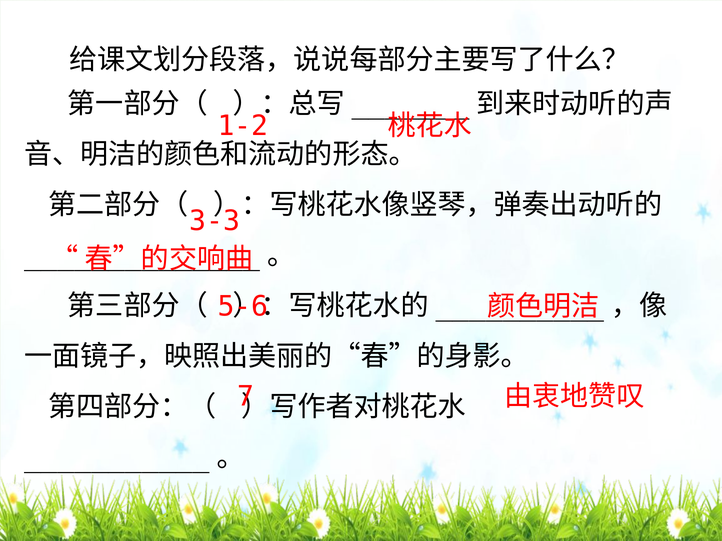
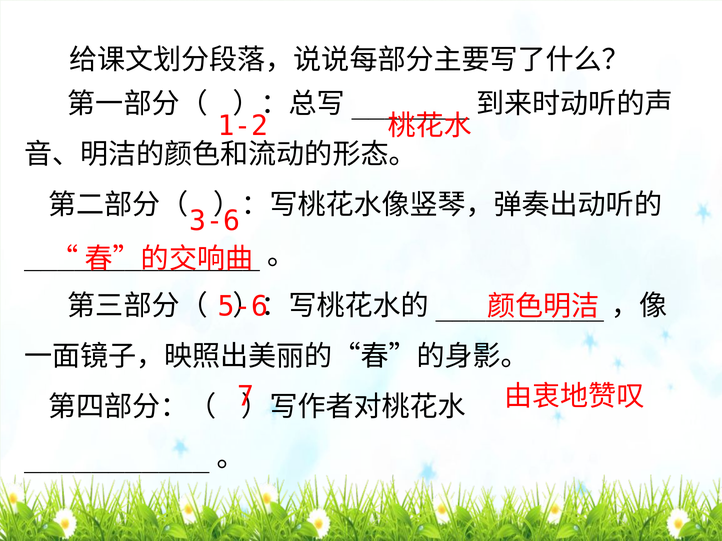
3-3: 3-3 -> 3-6
